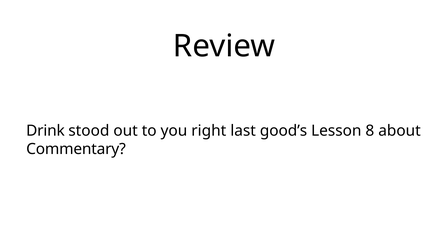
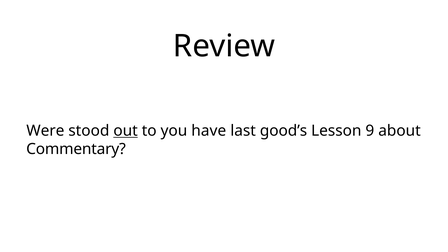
Drink: Drink -> Were
out underline: none -> present
right: right -> have
8: 8 -> 9
